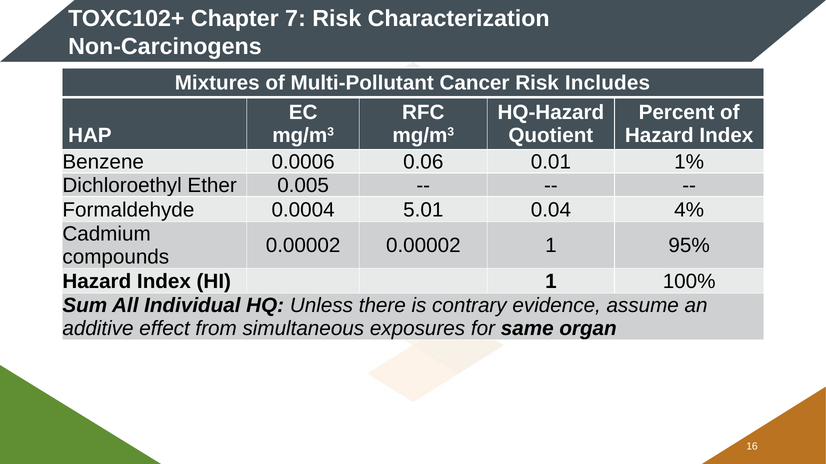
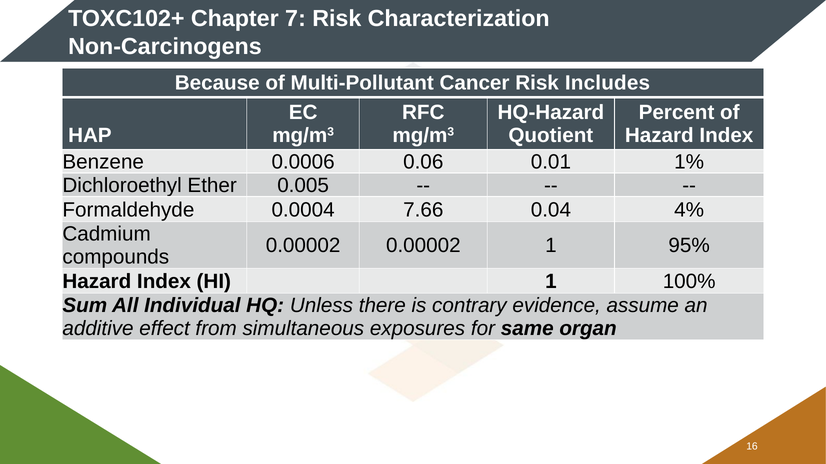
Mixtures: Mixtures -> Because
5.01: 5.01 -> 7.66
